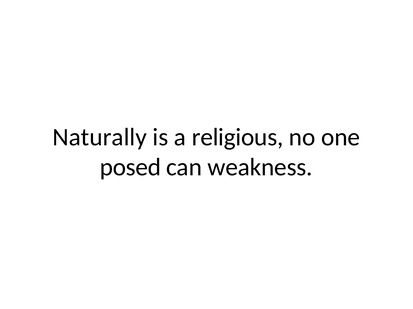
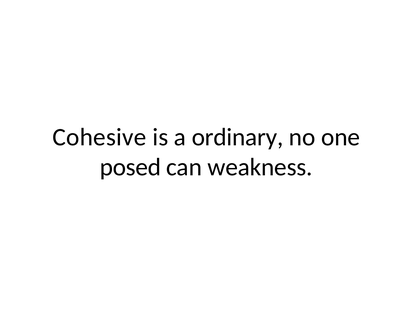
Naturally: Naturally -> Cohesive
religious: religious -> ordinary
